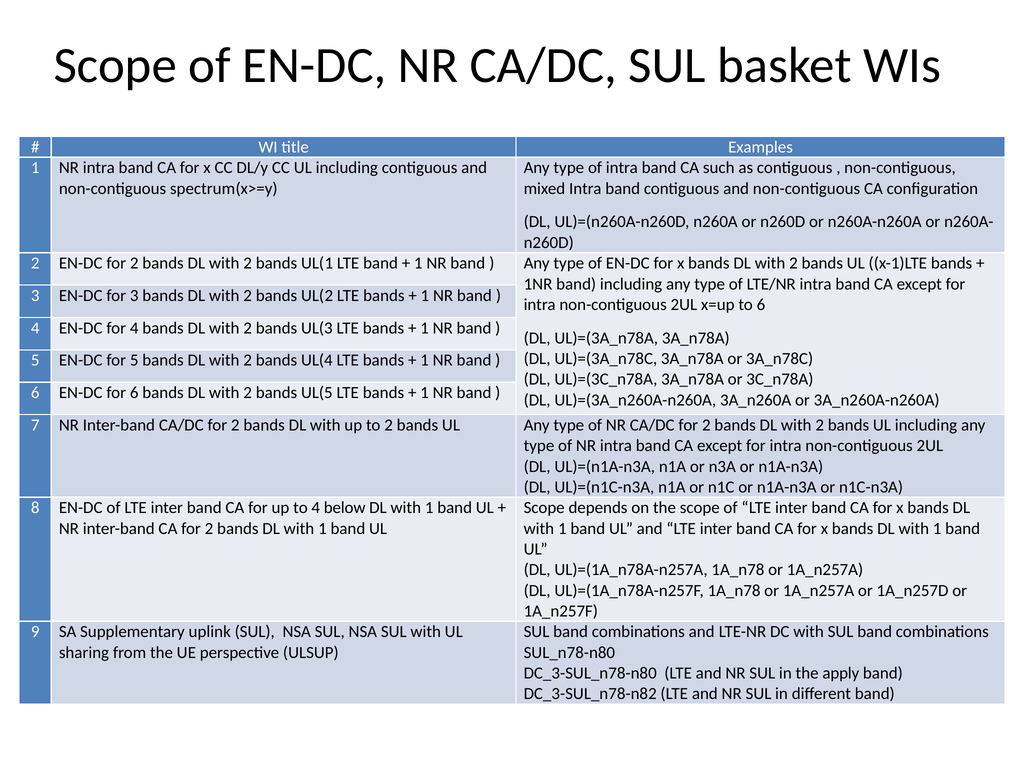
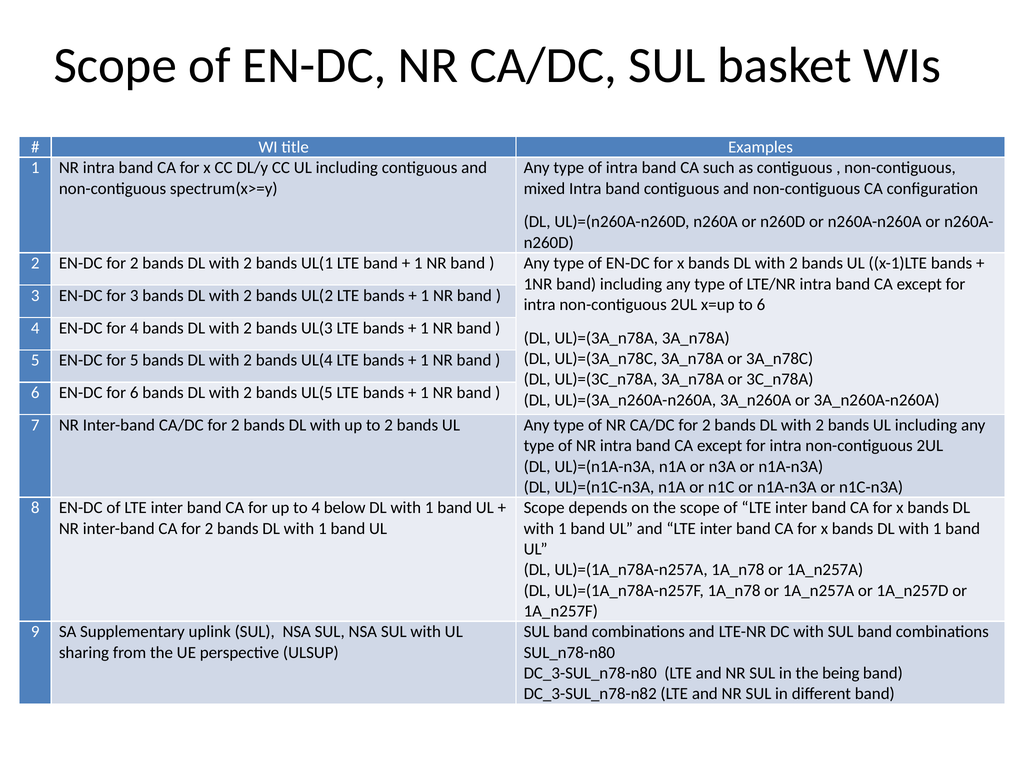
apply: apply -> being
